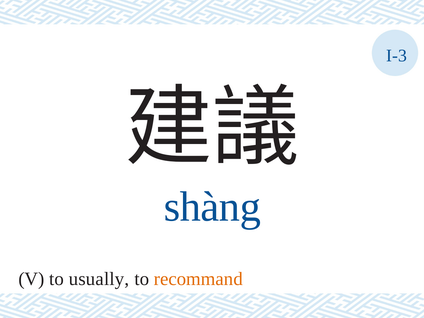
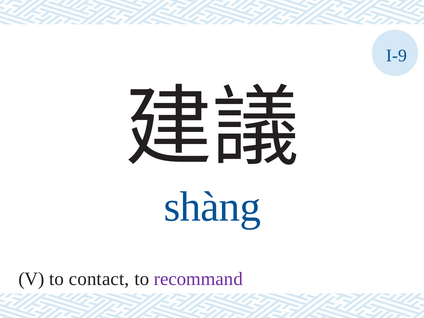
I-3: I-3 -> I-9
usually: usually -> contact
recommand colour: orange -> purple
